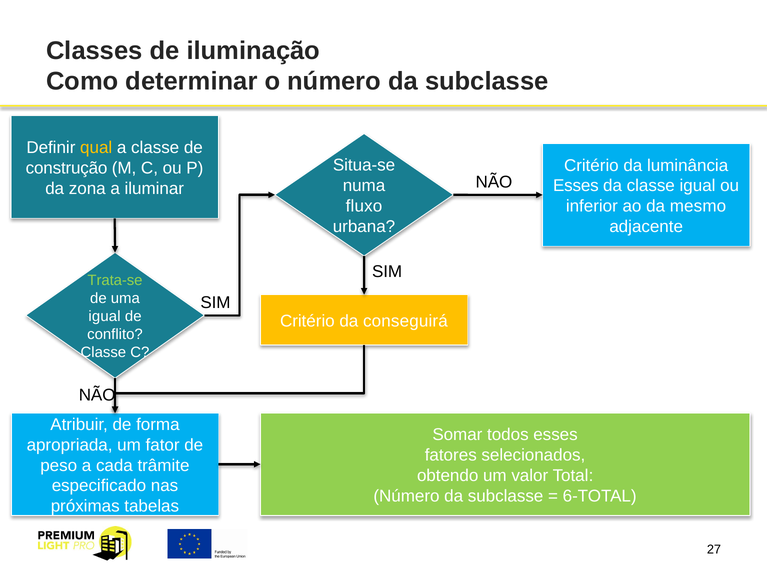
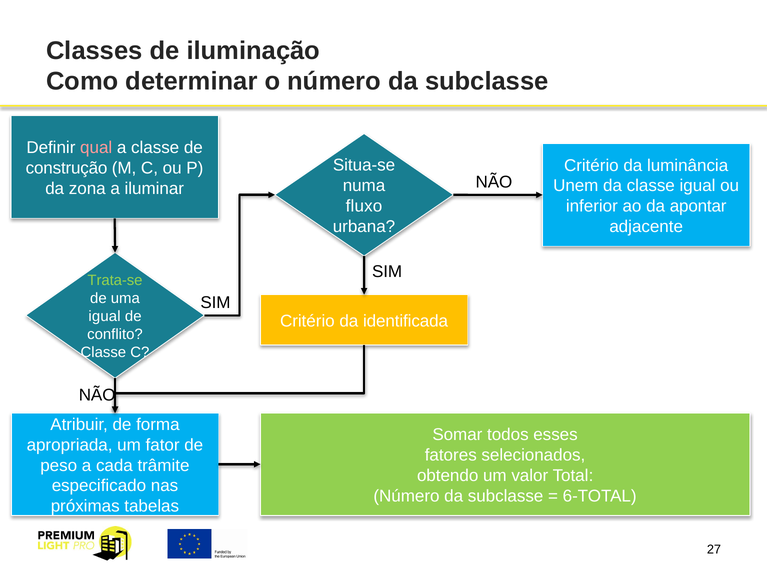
qual colour: yellow -> pink
Esses at (576, 186): Esses -> Unem
mesmo: mesmo -> apontar
conseguirá: conseguirá -> identificada
